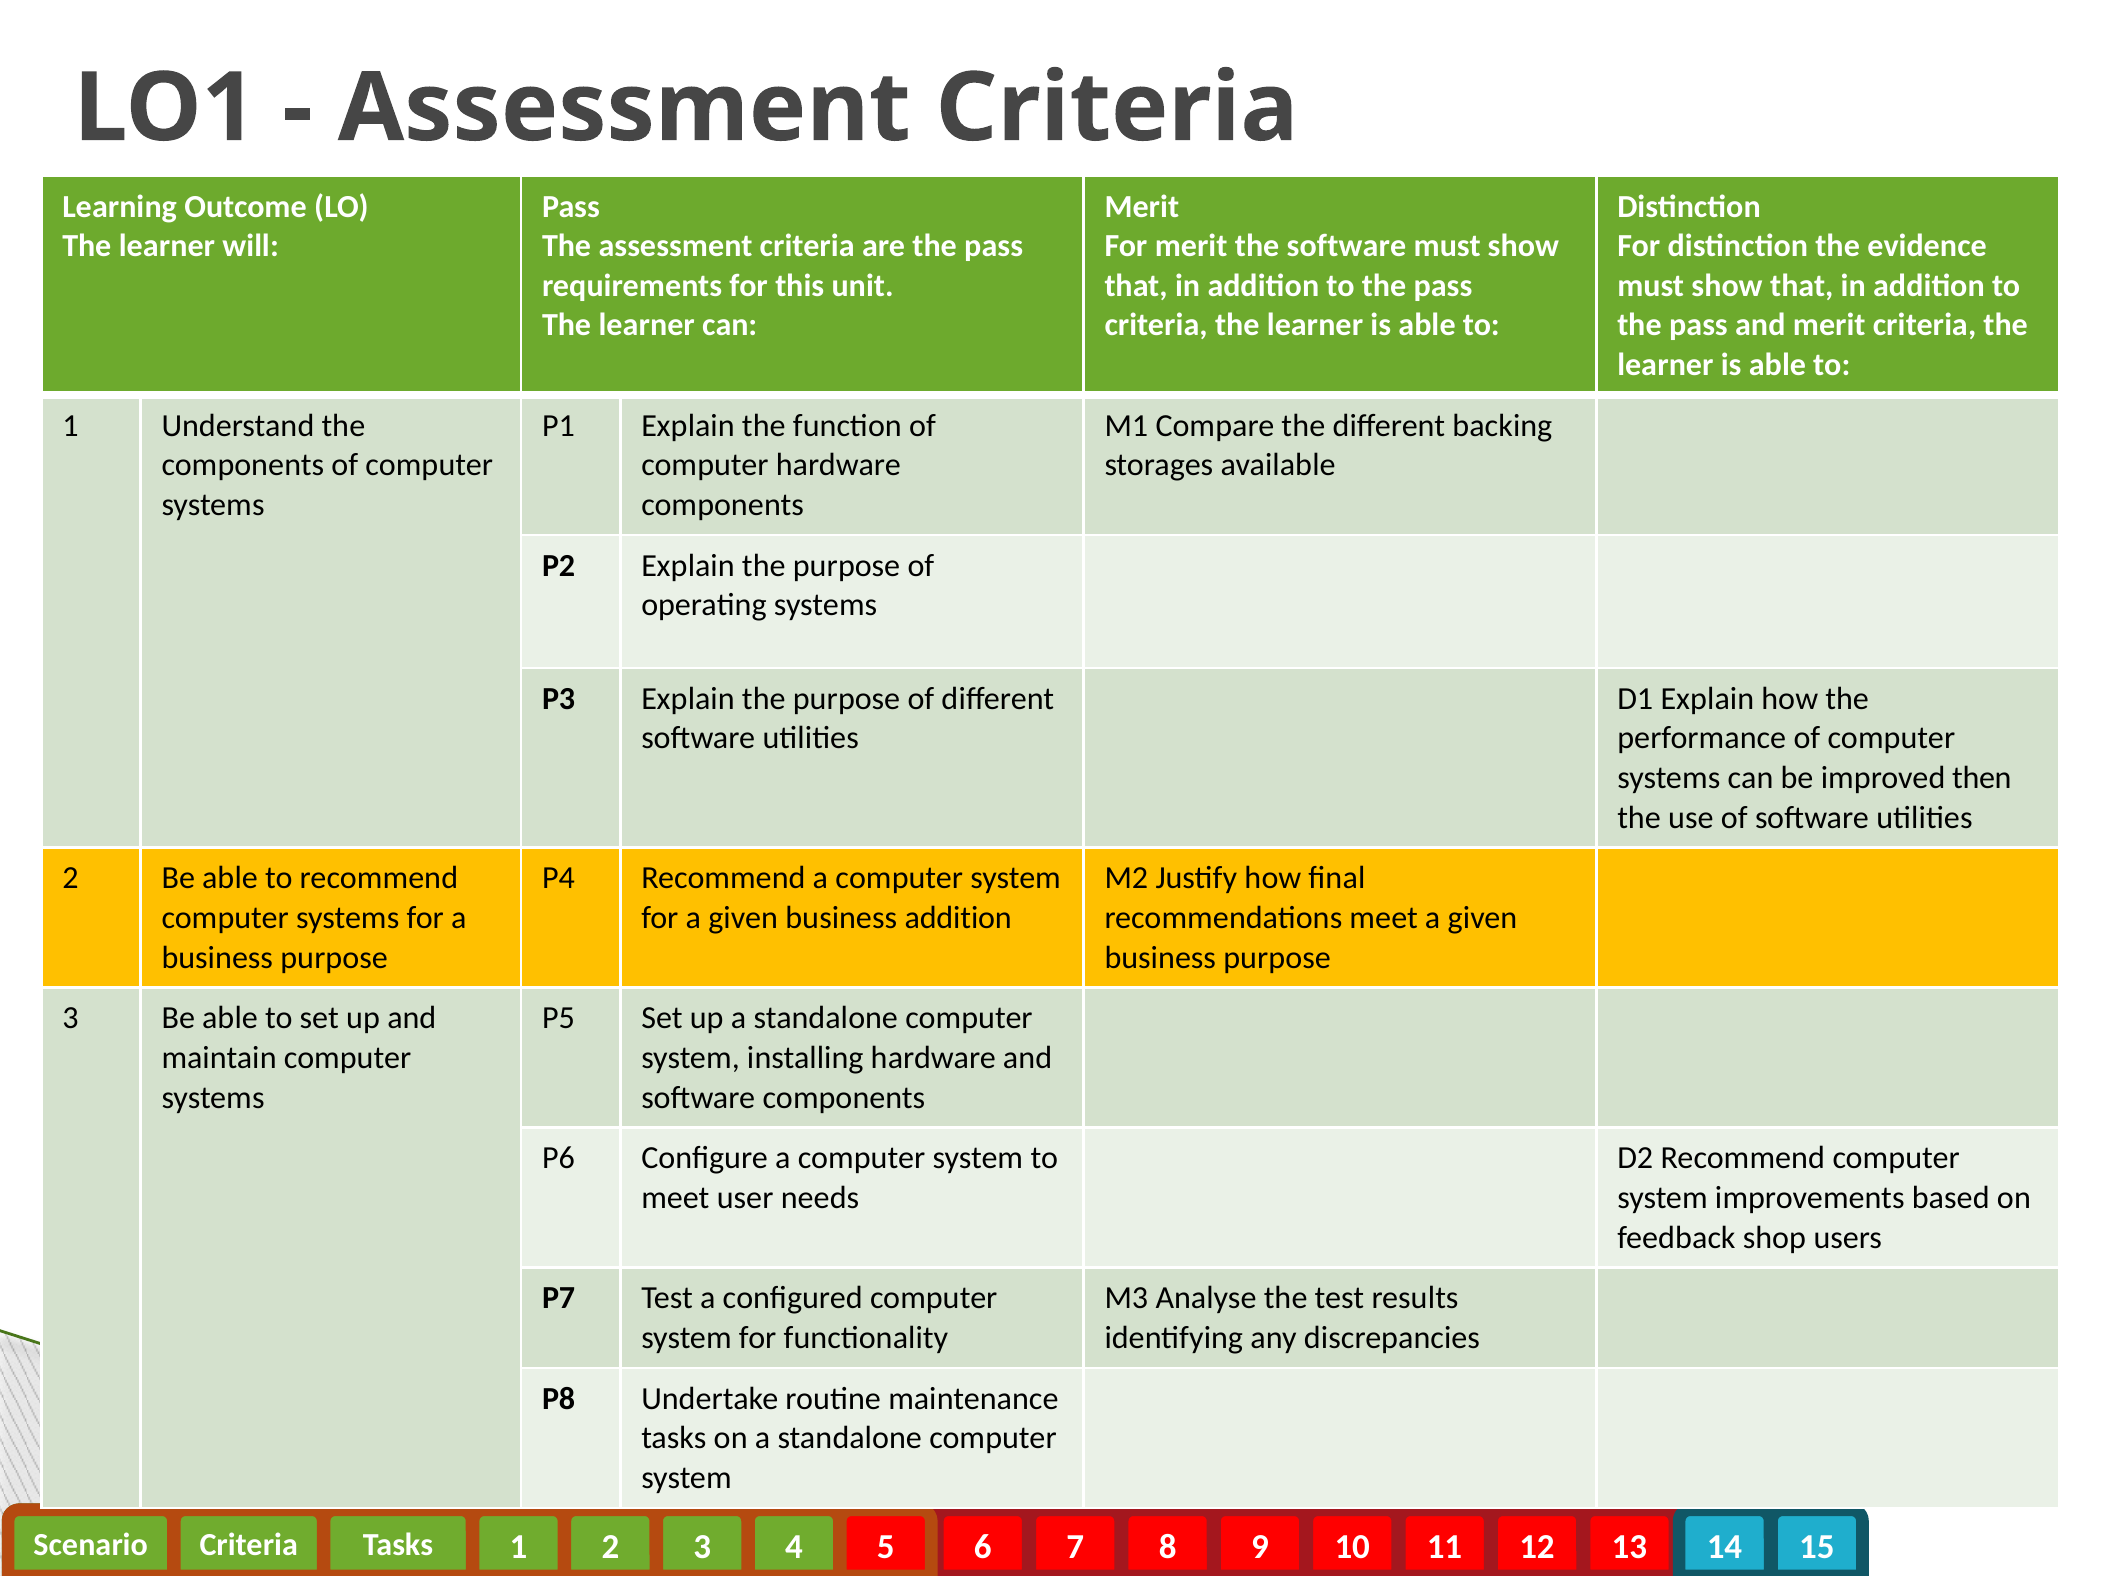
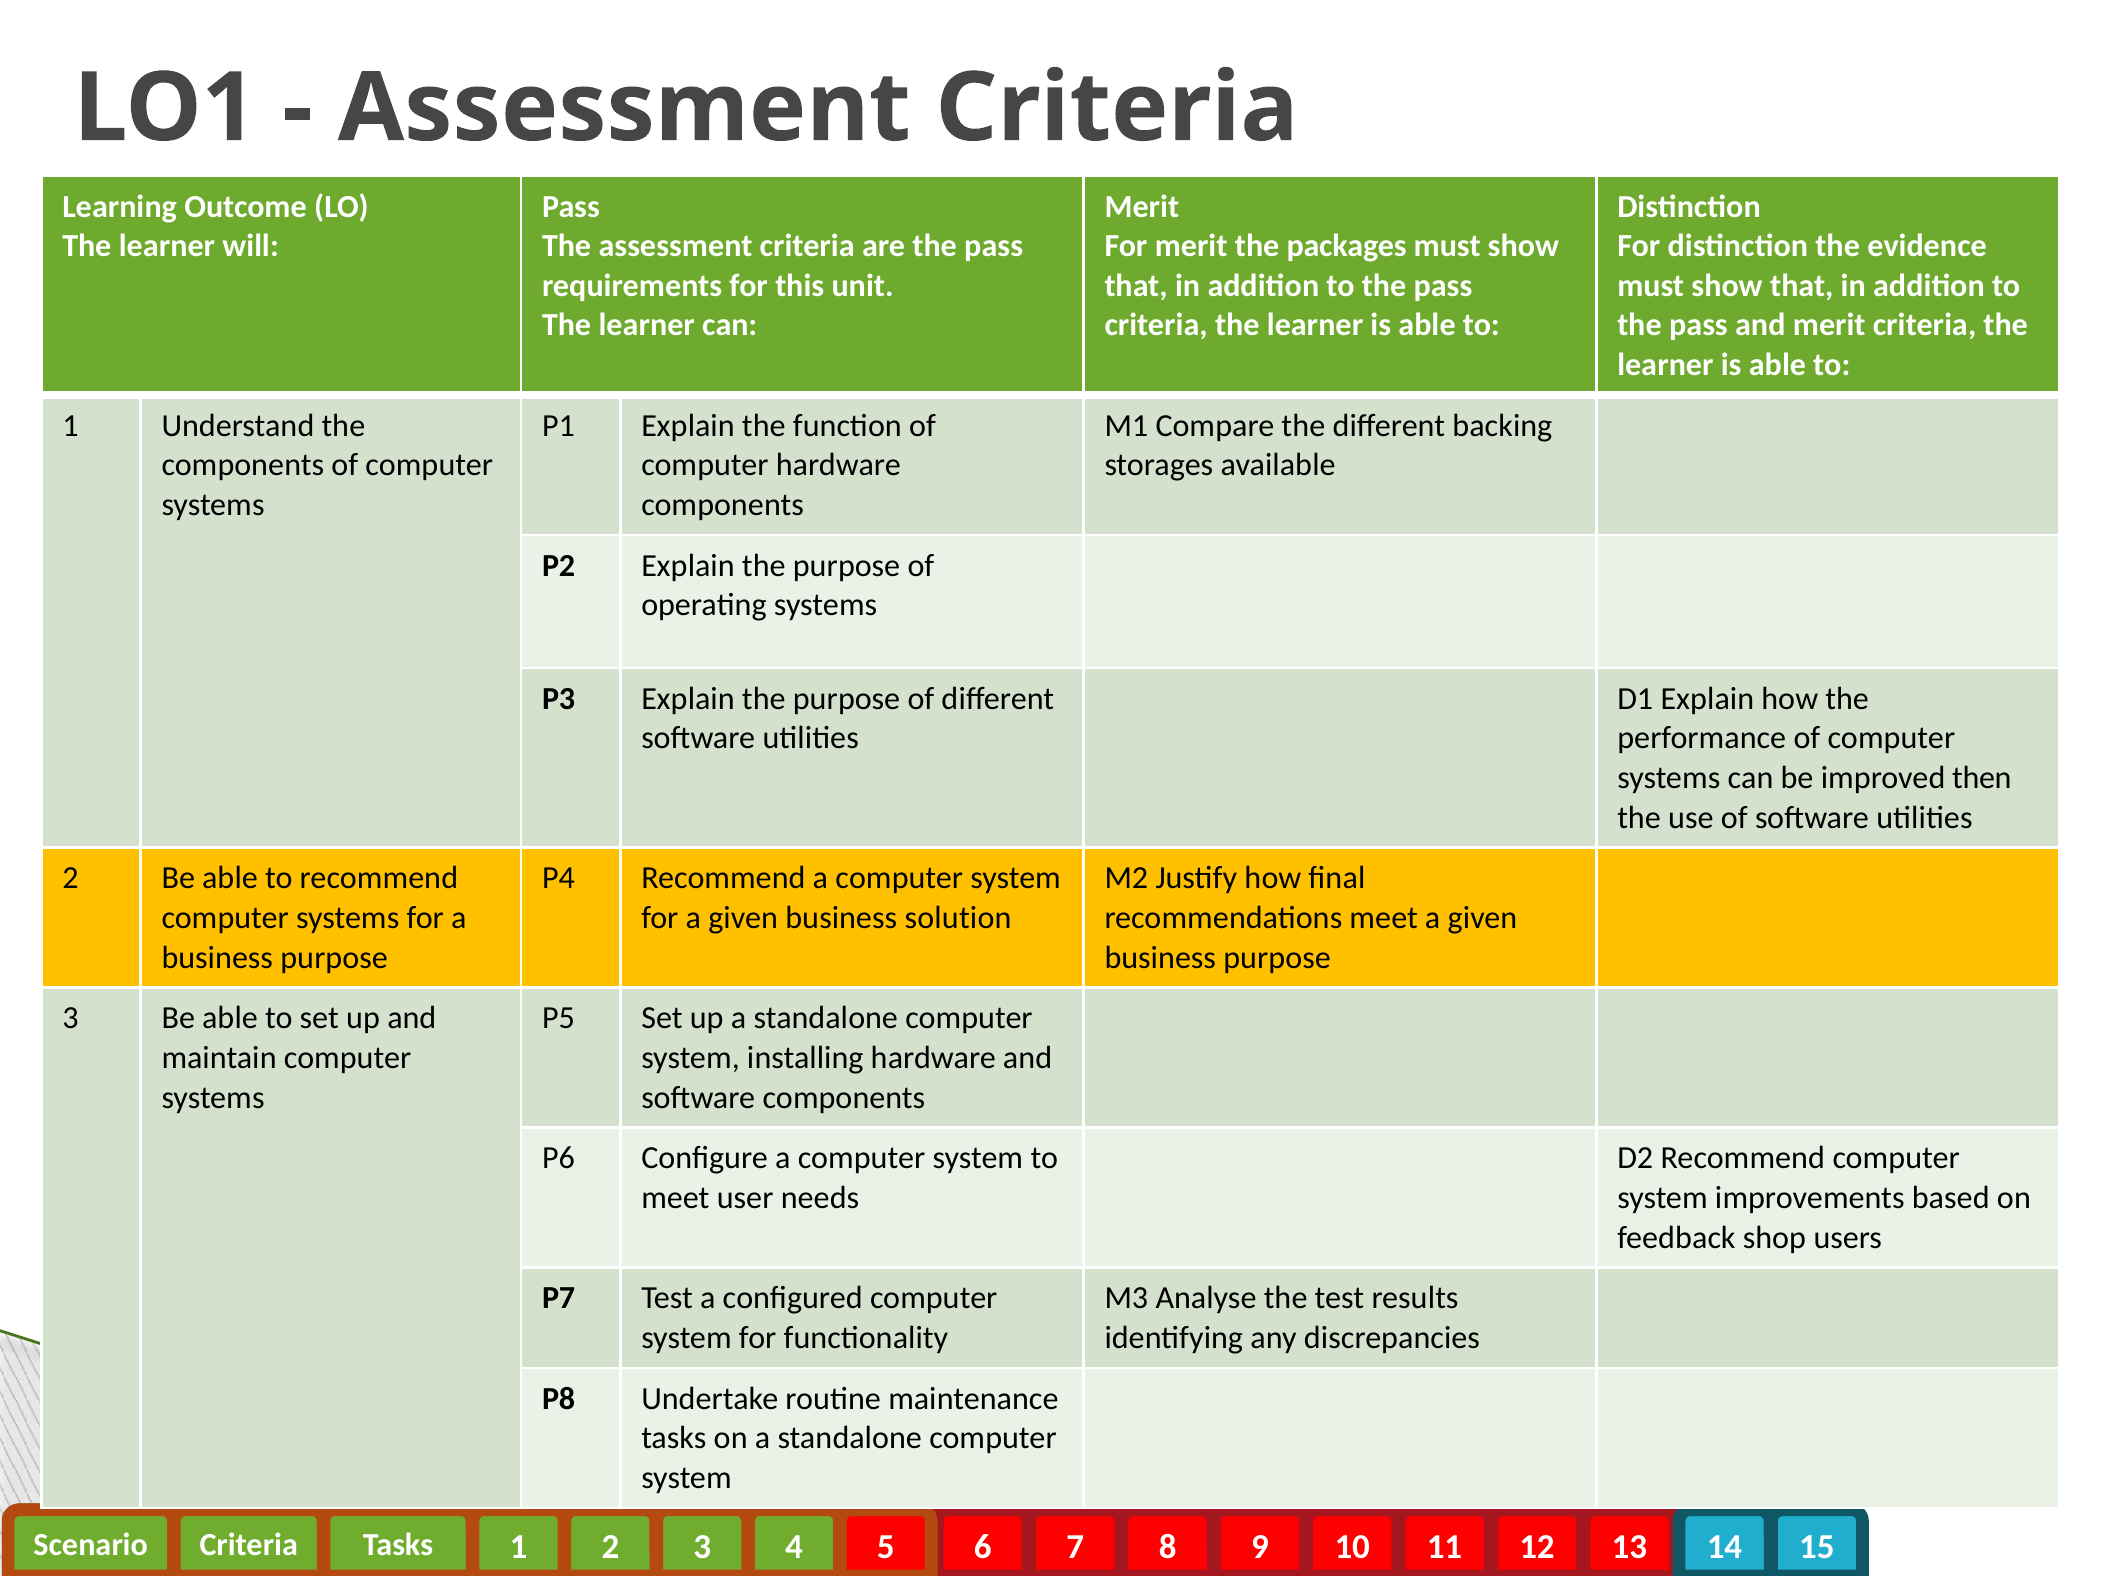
the software: software -> packages
business addition: addition -> solution
